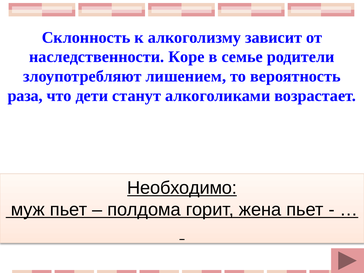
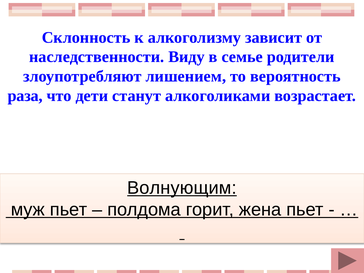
Коре: Коре -> Виду
Необходимо: Необходимо -> Волнующим
